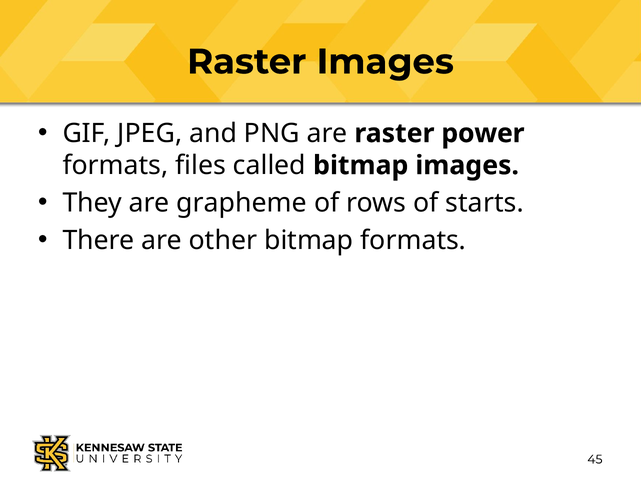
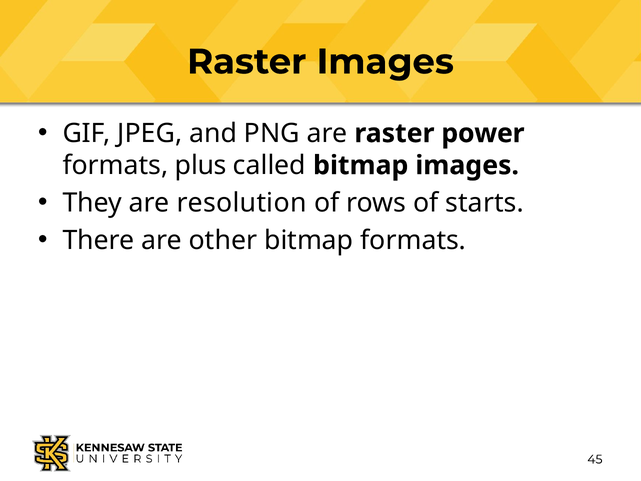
files: files -> plus
grapheme: grapheme -> resolution
